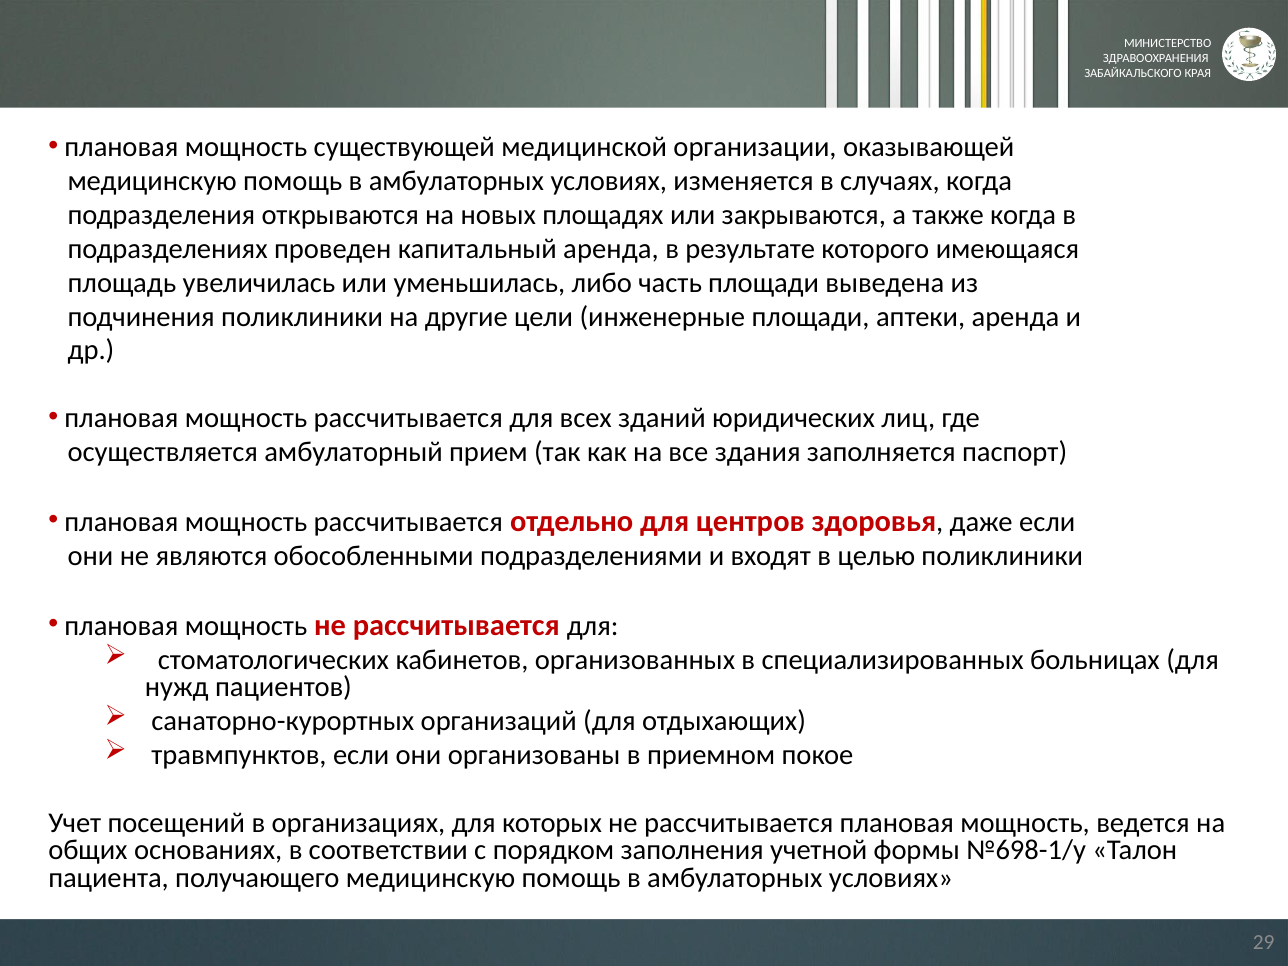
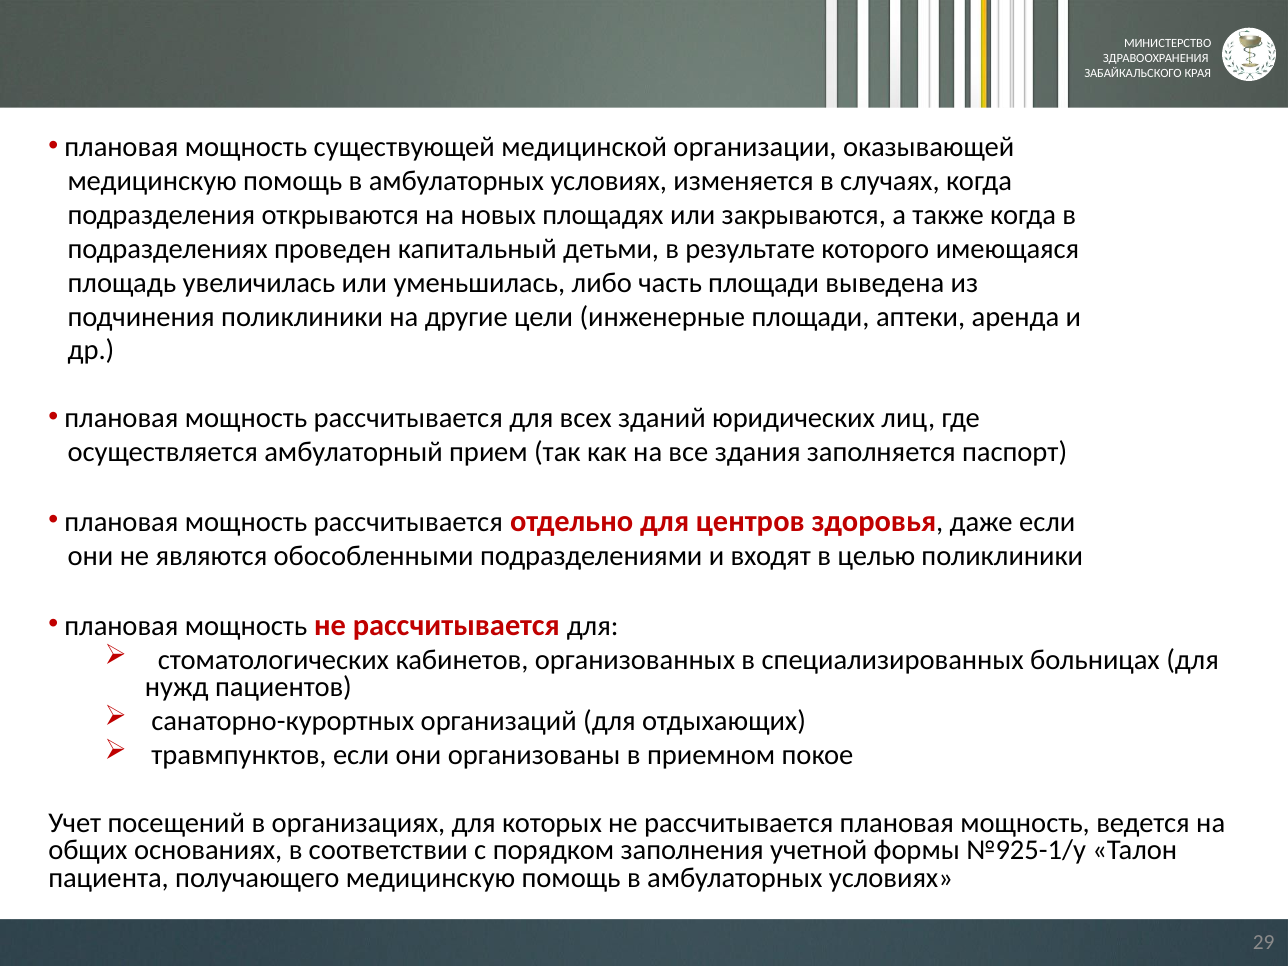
капитальный аренда: аренда -> детьми
№698-1/у: №698-1/у -> №925-1/у
